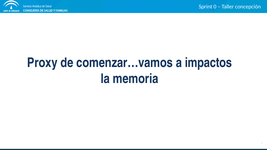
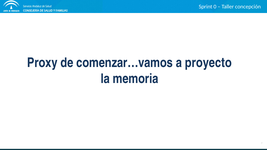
impactos: impactos -> proyecto
